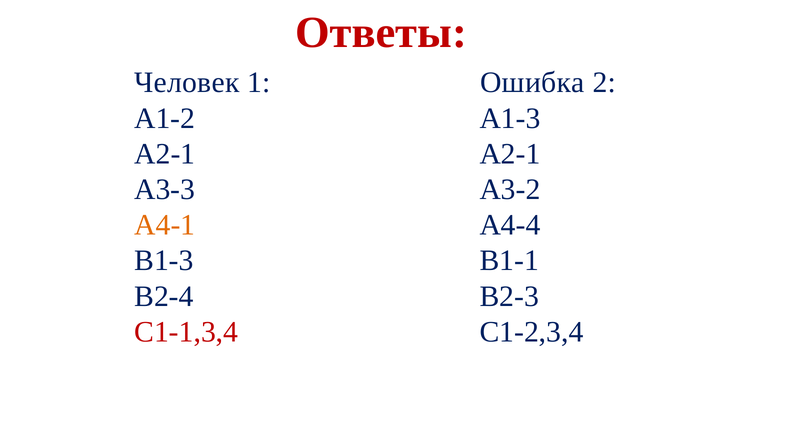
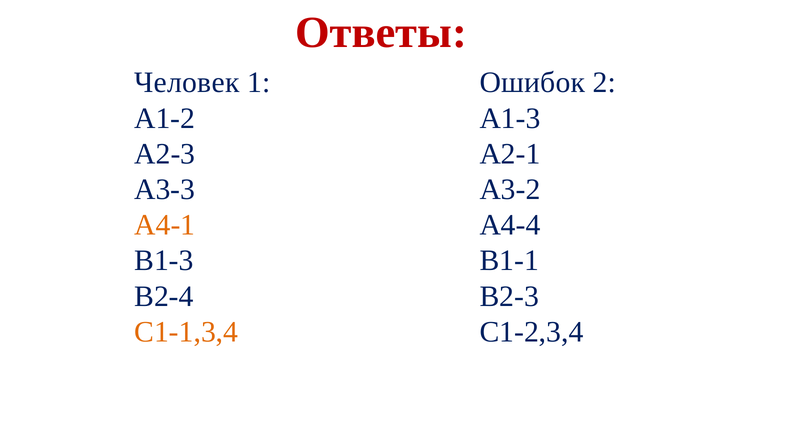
Ошибка: Ошибка -> Ошибок
А2-1 at (165, 154): А2-1 -> А2-3
С1-1,3,4 colour: red -> orange
